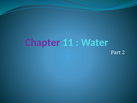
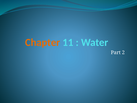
Chapter colour: purple -> orange
